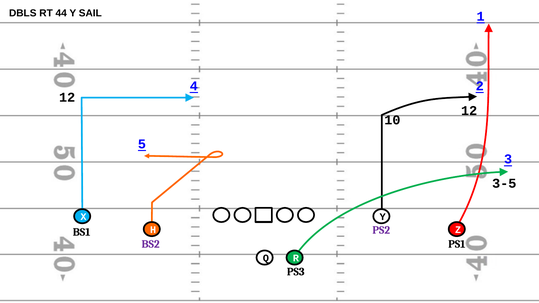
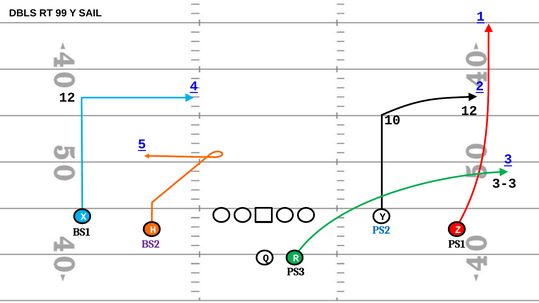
44: 44 -> 99
3-5: 3-5 -> 3-3
PS2 colour: purple -> blue
